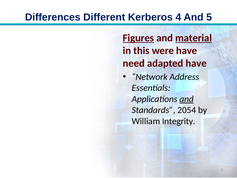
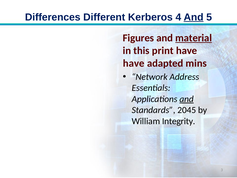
And at (194, 17) underline: none -> present
Figures underline: present -> none
were: were -> print
need at (134, 63): need -> have
adapted have: have -> mins
2054: 2054 -> 2045
